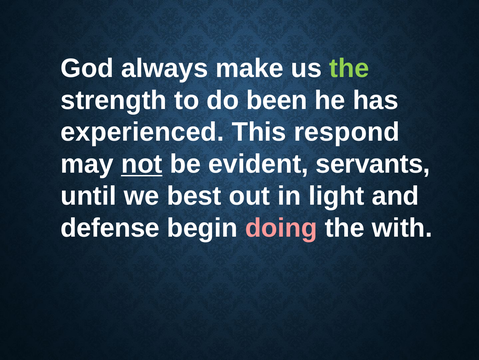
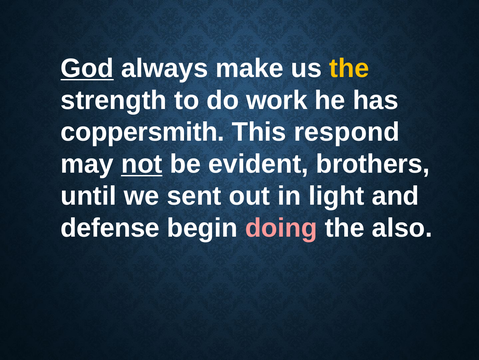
God underline: none -> present
the at (349, 68) colour: light green -> yellow
been: been -> work
experienced: experienced -> coppersmith
servants: servants -> brothers
best: best -> sent
with: with -> also
